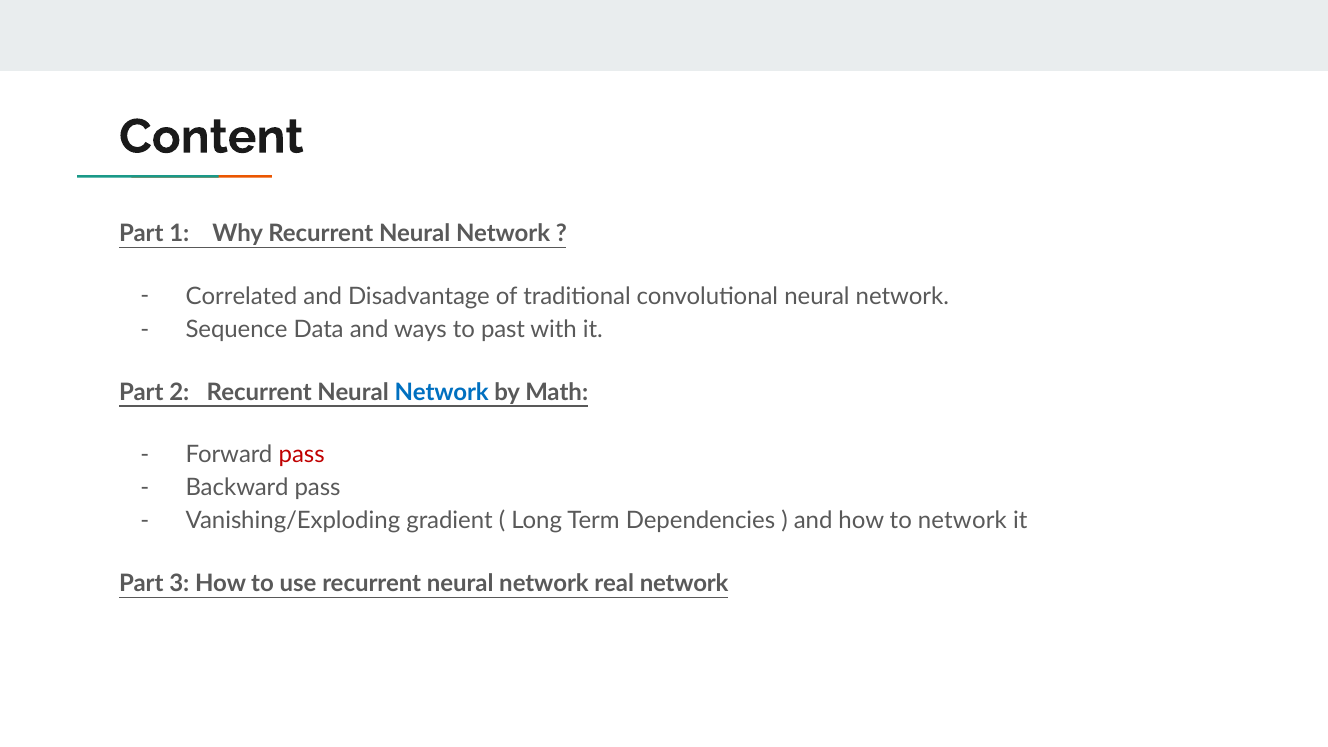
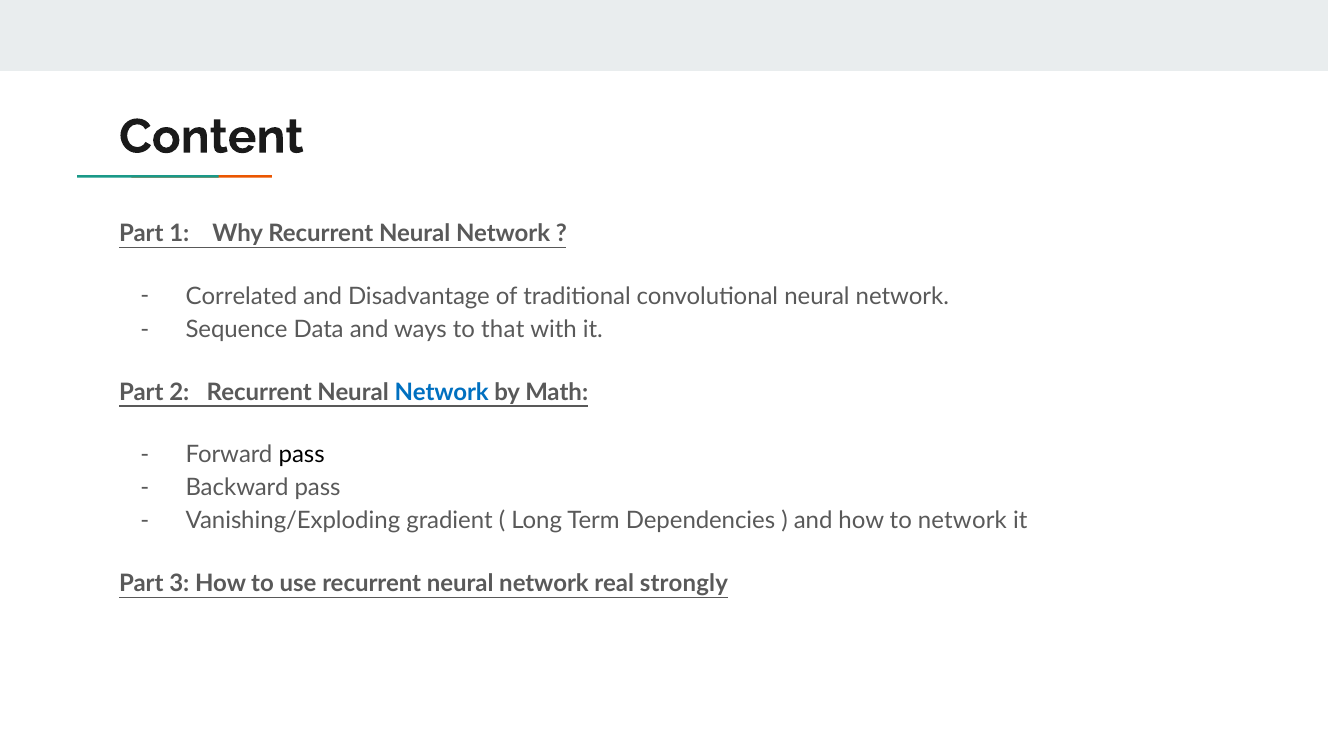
past: past -> that
pass at (302, 455) colour: red -> black
real network: network -> strongly
